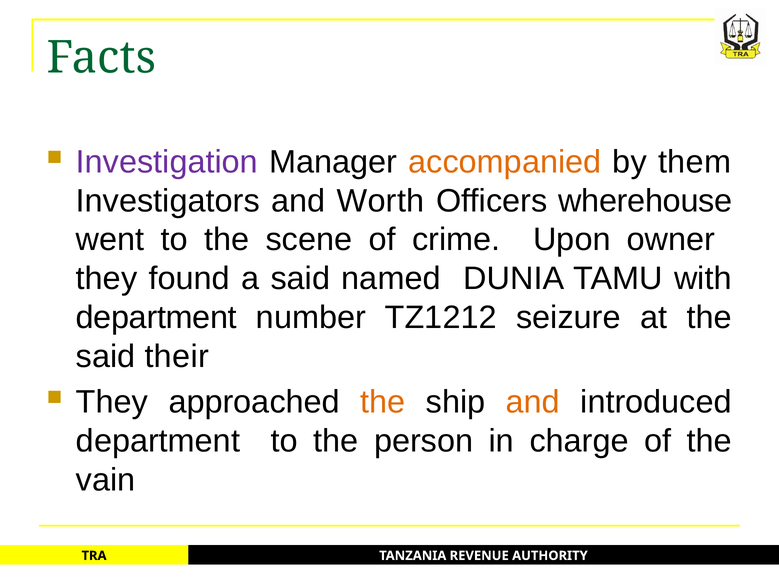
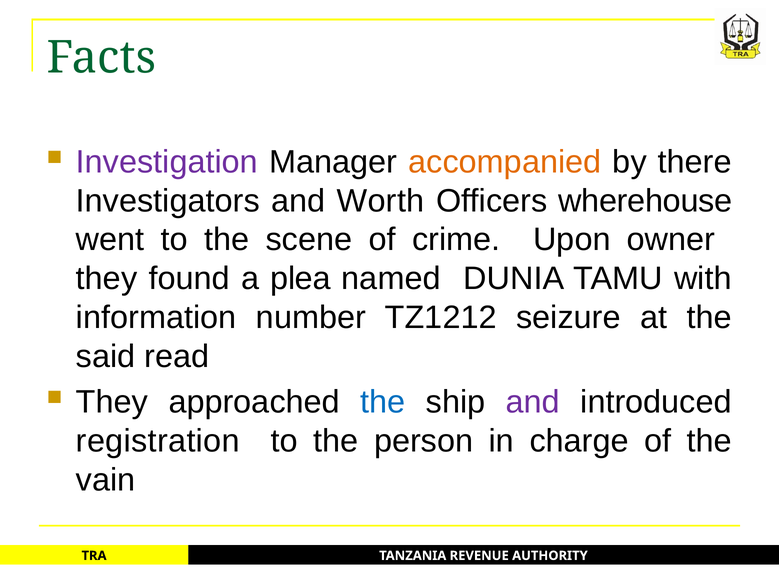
them: them -> there
a said: said -> plea
department at (156, 318): department -> information
their: their -> read
the at (383, 402) colour: orange -> blue
and at (533, 402) colour: orange -> purple
department at (158, 441): department -> registration
